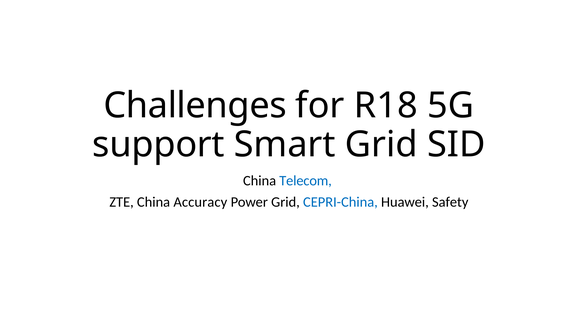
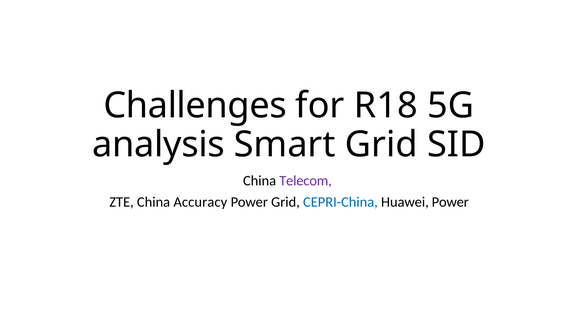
support: support -> analysis
Telecom colour: blue -> purple
Huawei Safety: Safety -> Power
